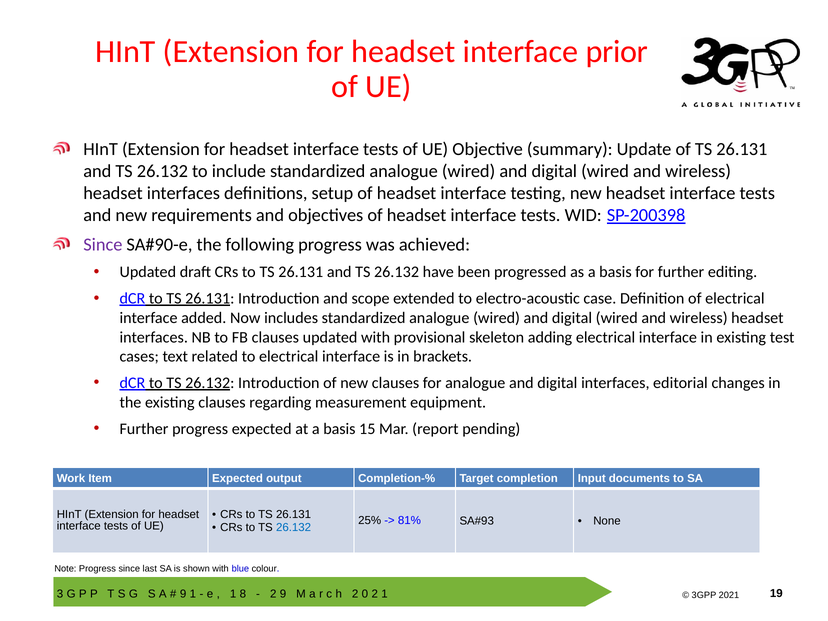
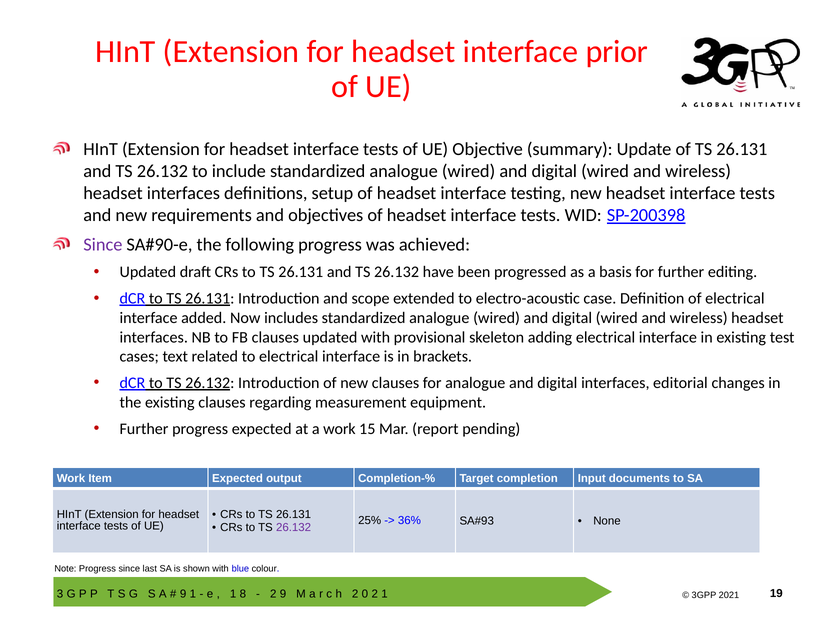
at a basis: basis -> work
81%: 81% -> 36%
26.132 at (294, 527) colour: blue -> purple
